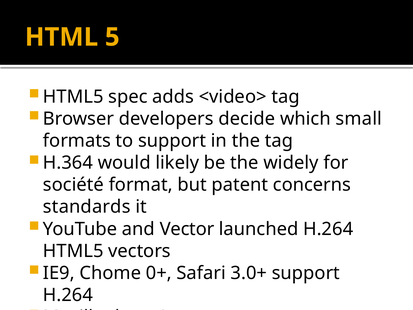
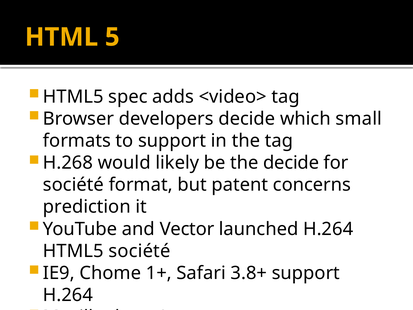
H.364: H.364 -> H.268
the widely: widely -> decide
standards: standards -> prediction
HTML5 vectors: vectors -> société
0+: 0+ -> 1+
3.0+: 3.0+ -> 3.8+
